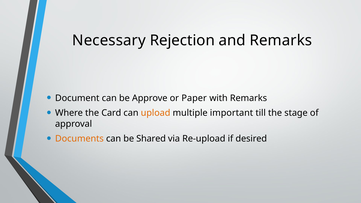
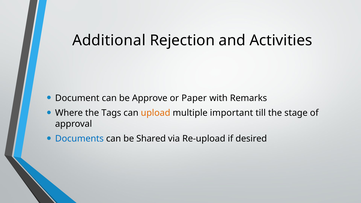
Necessary: Necessary -> Additional
and Remarks: Remarks -> Activities
Card: Card -> Tags
Documents colour: orange -> blue
